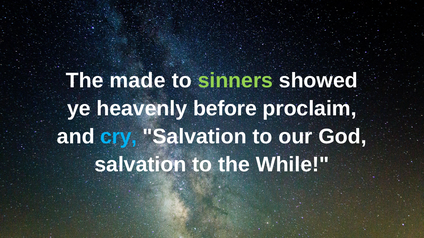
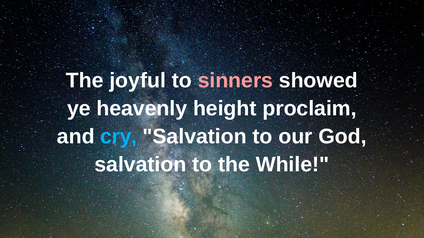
made: made -> joyful
sinners colour: light green -> pink
before: before -> height
